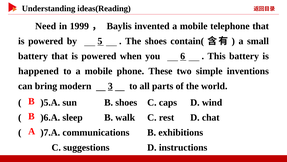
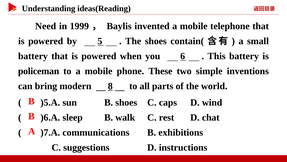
happened: happened -> policeman
3: 3 -> 8
